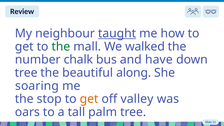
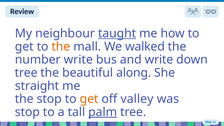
the at (61, 47) colour: green -> orange
number chalk: chalk -> write
and have: have -> write
soaring: soaring -> straight
oars at (27, 112): oars -> stop
palm underline: none -> present
